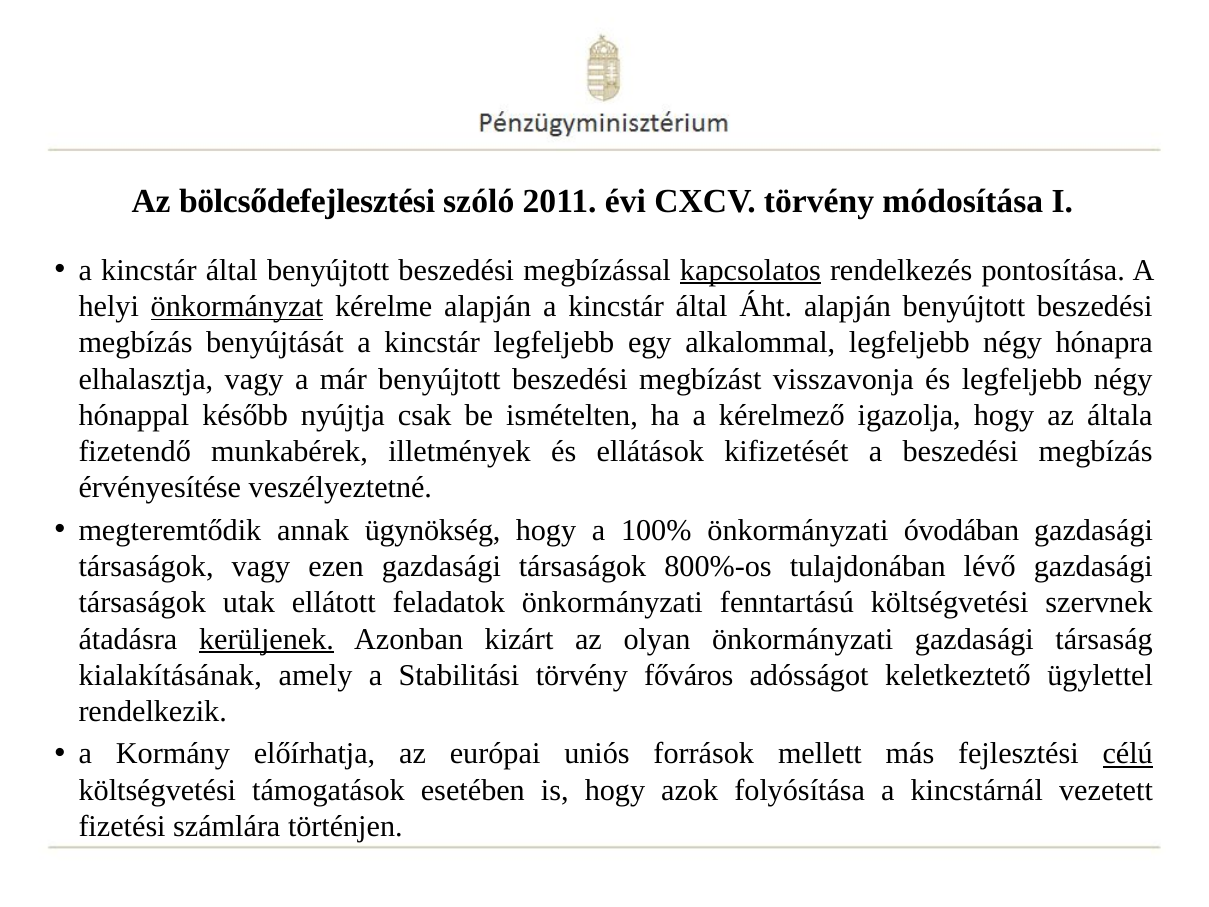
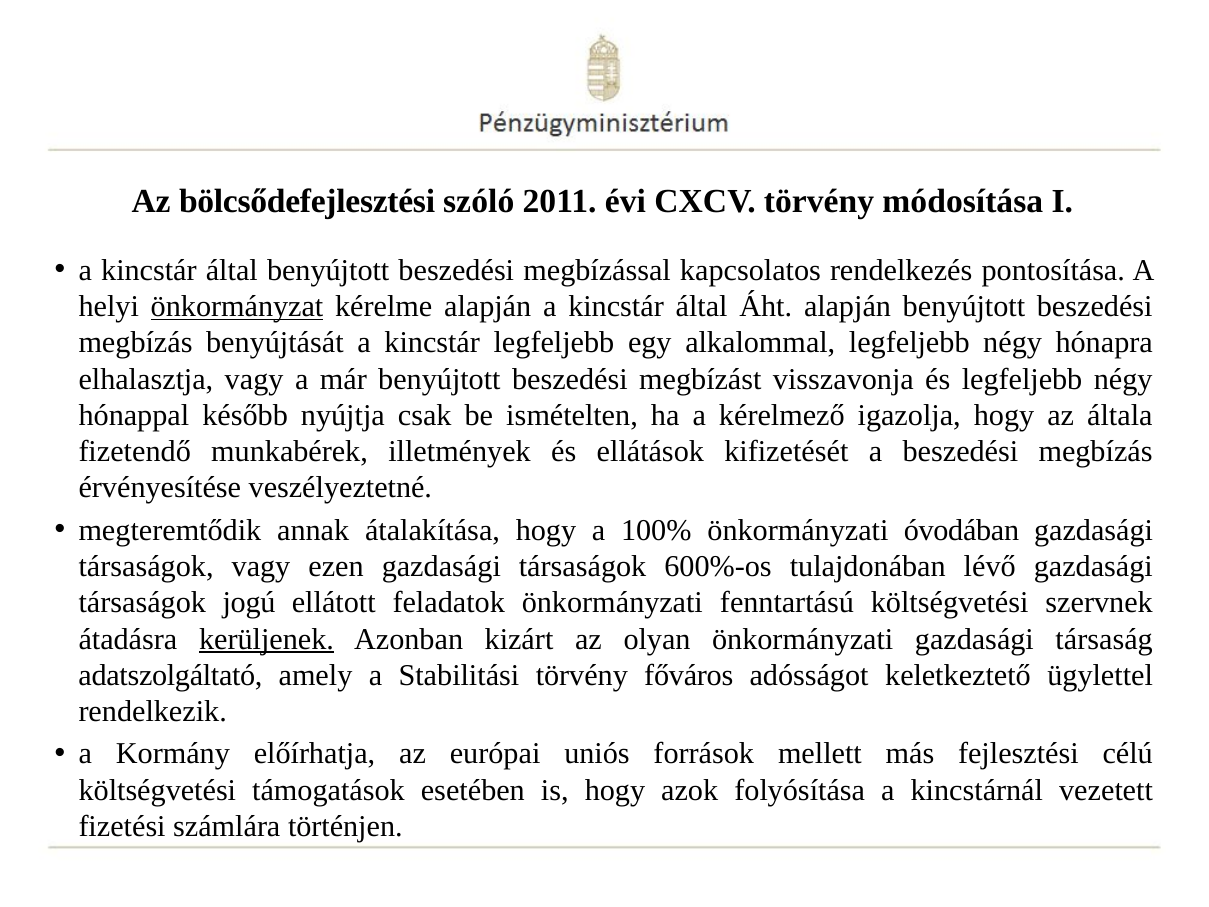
kapcsolatos underline: present -> none
ügynökség: ügynökség -> átalakítása
800%-os: 800%-os -> 600%-os
utak: utak -> jogú
kialakításának: kialakításának -> adatszolgáltató
célú underline: present -> none
